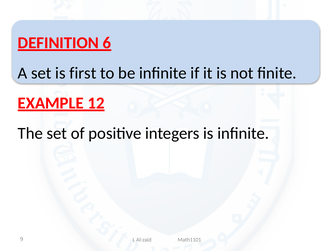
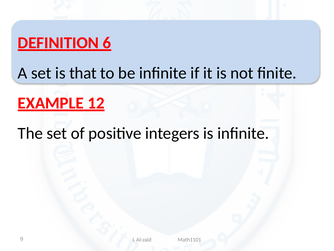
first: first -> that
